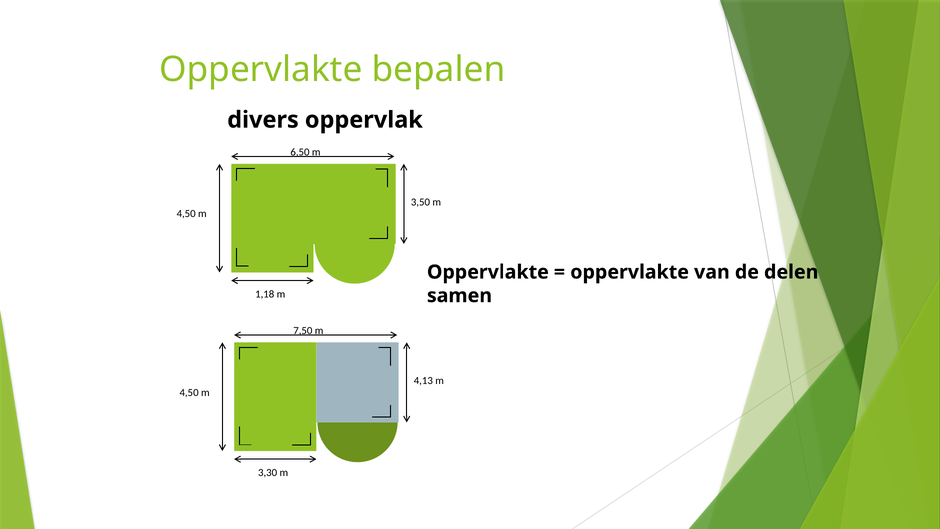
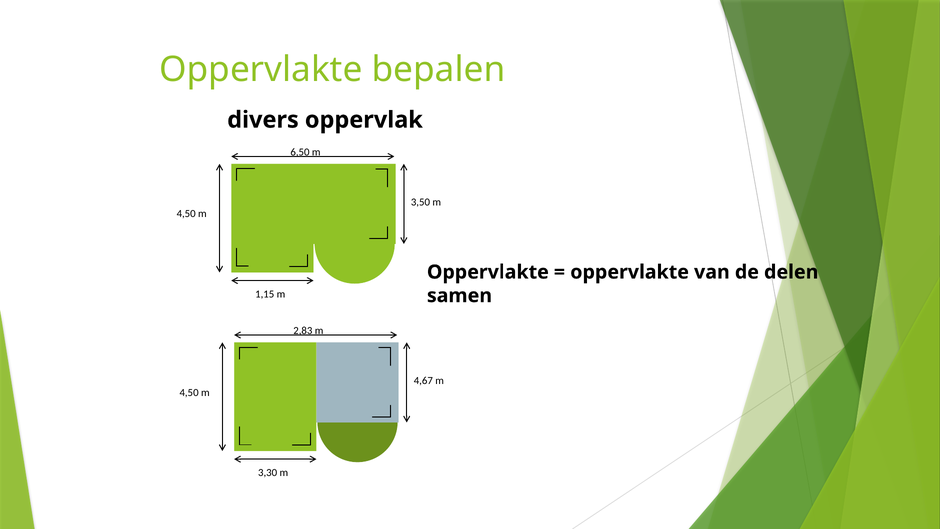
1,18: 1,18 -> 1,15
7,50: 7,50 -> 2,83
4,13: 4,13 -> 4,67
